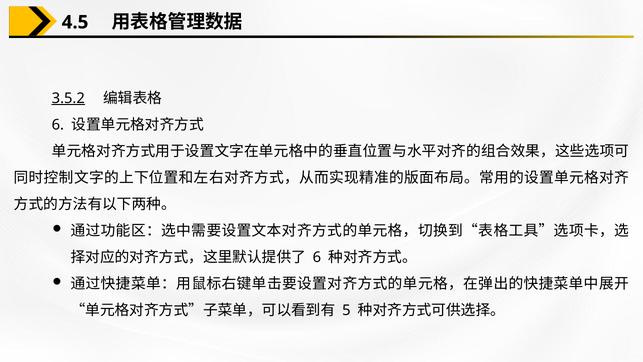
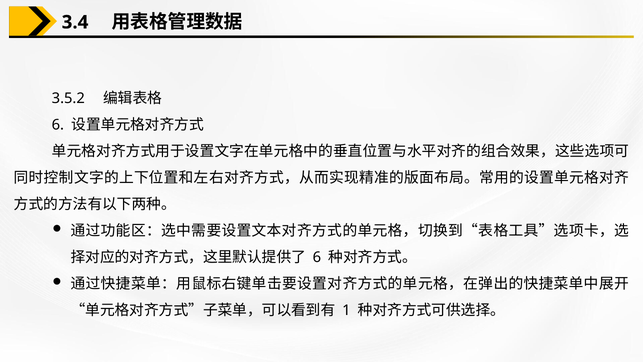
4.5: 4.5 -> 3.4
3.5.2 underline: present -> none
5: 5 -> 1
